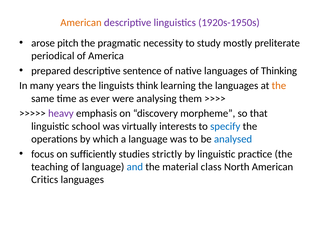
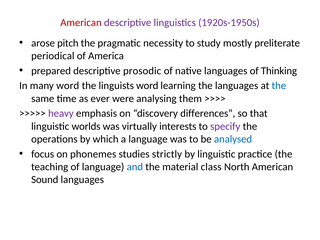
American at (81, 23) colour: orange -> red
sentence: sentence -> prosodic
many years: years -> word
linguists think: think -> word
the at (279, 86) colour: orange -> blue
morpheme: morpheme -> differences
school: school -> worlds
specify colour: blue -> purple
sufficiently: sufficiently -> phonemes
Critics: Critics -> Sound
